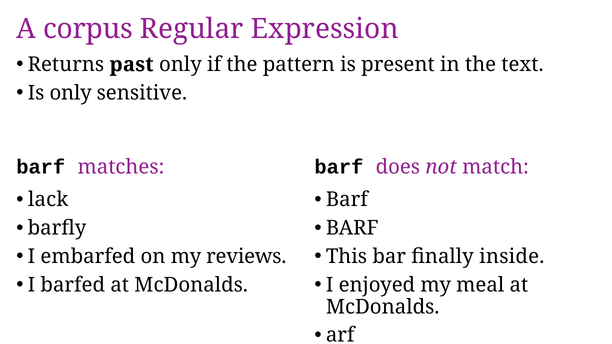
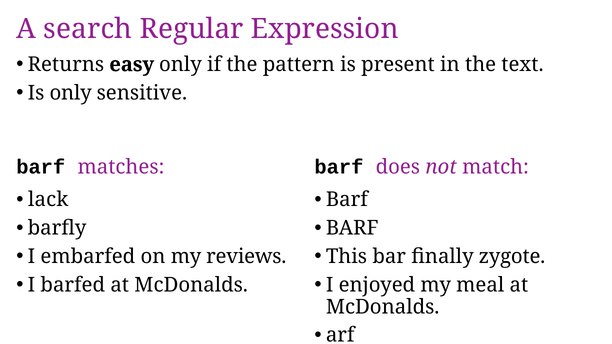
corpus: corpus -> search
past: past -> easy
inside: inside -> zygote
